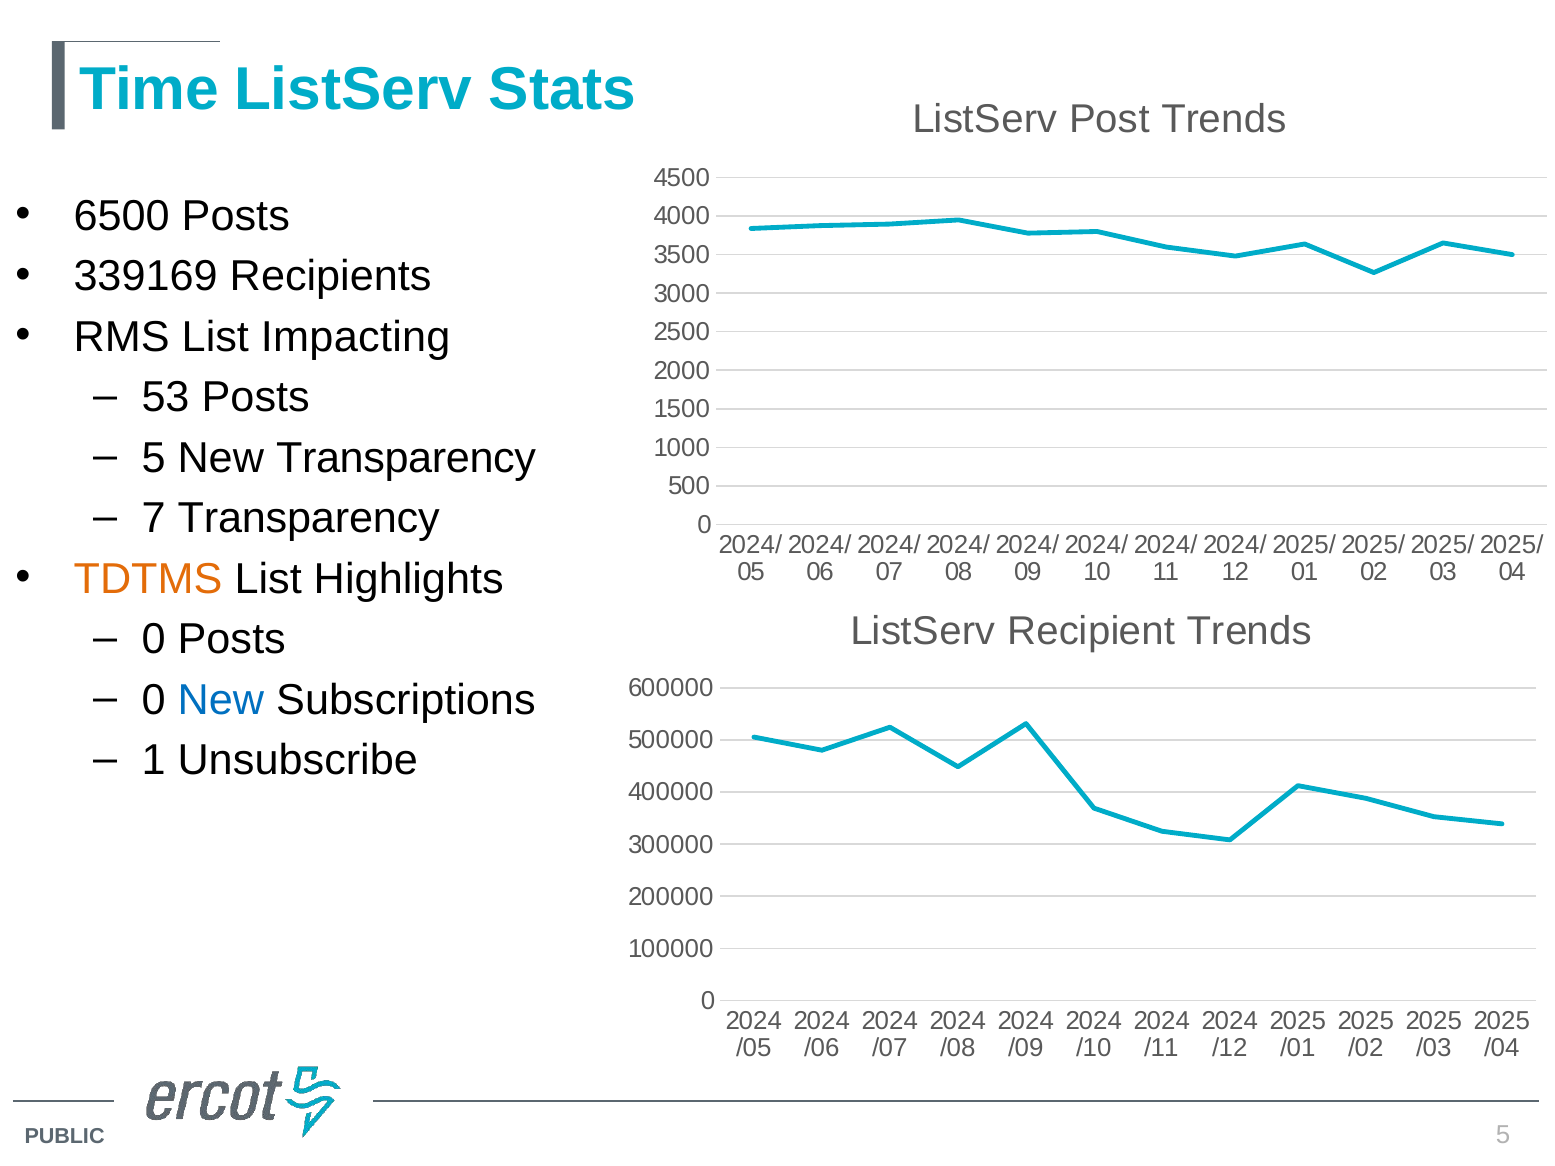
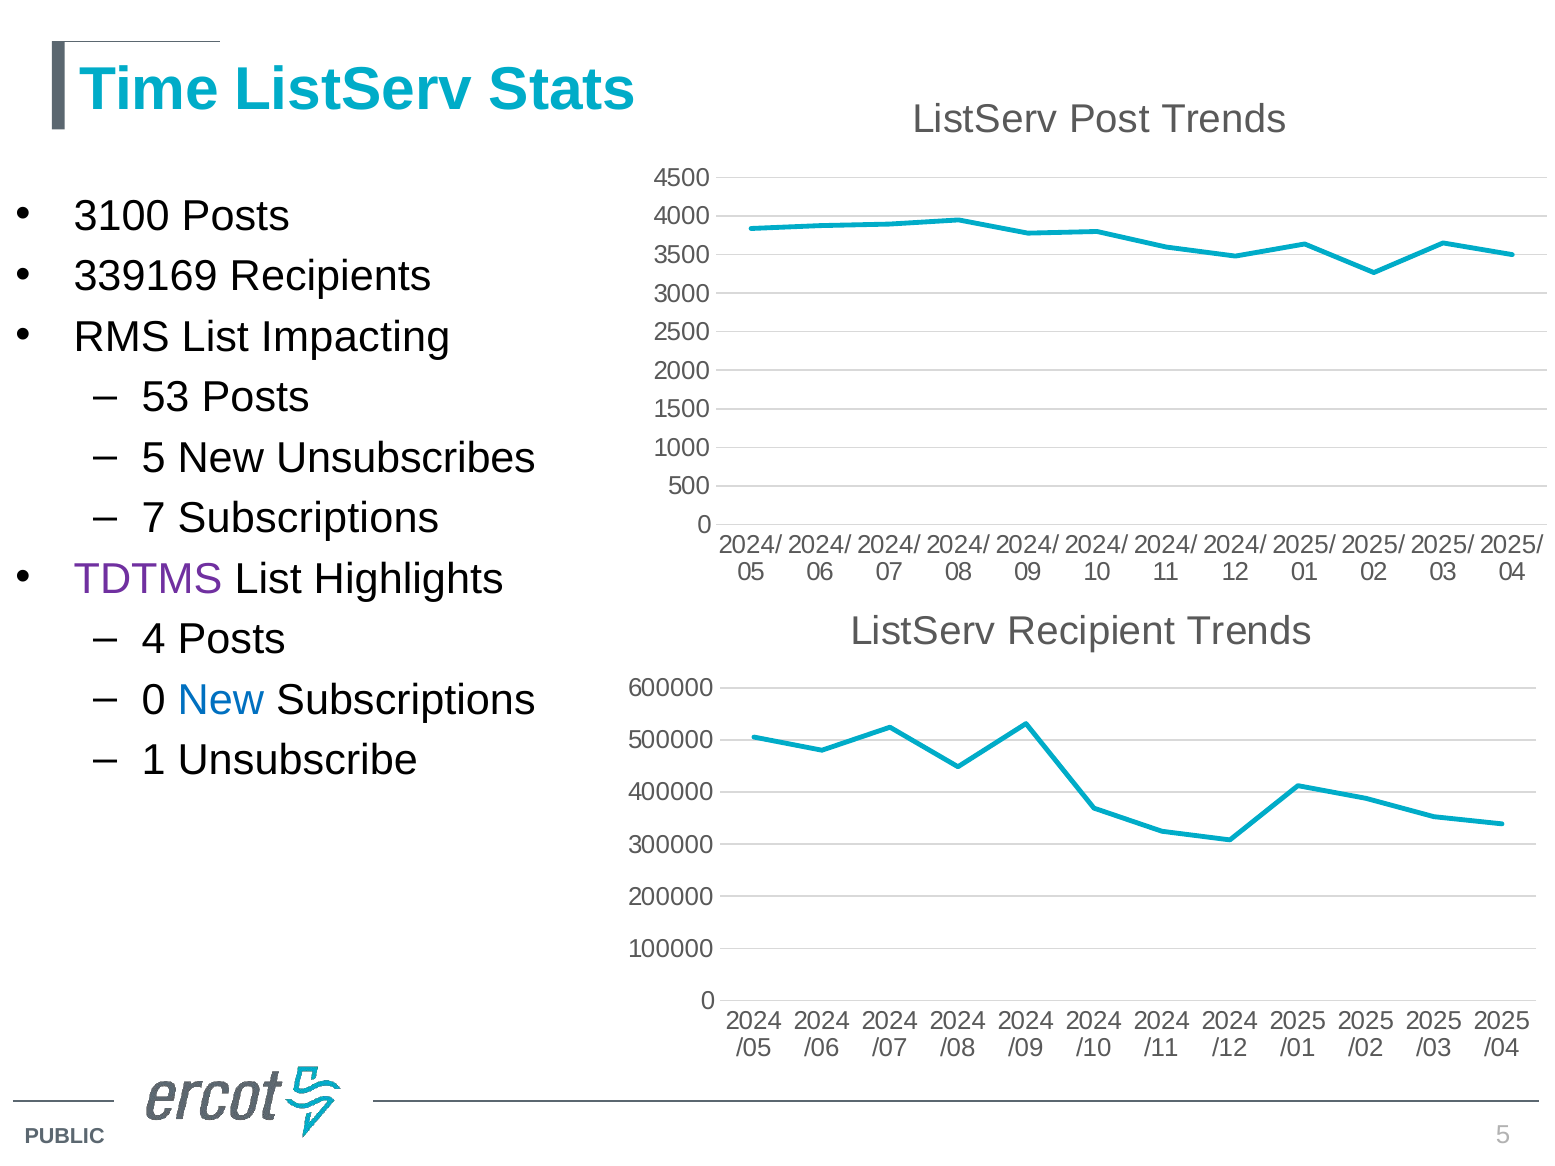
6500: 6500 -> 3100
New Transparency: Transparency -> Unsubscribes
7 Transparency: Transparency -> Subscriptions
TDTMS colour: orange -> purple
0 at (154, 640): 0 -> 4
